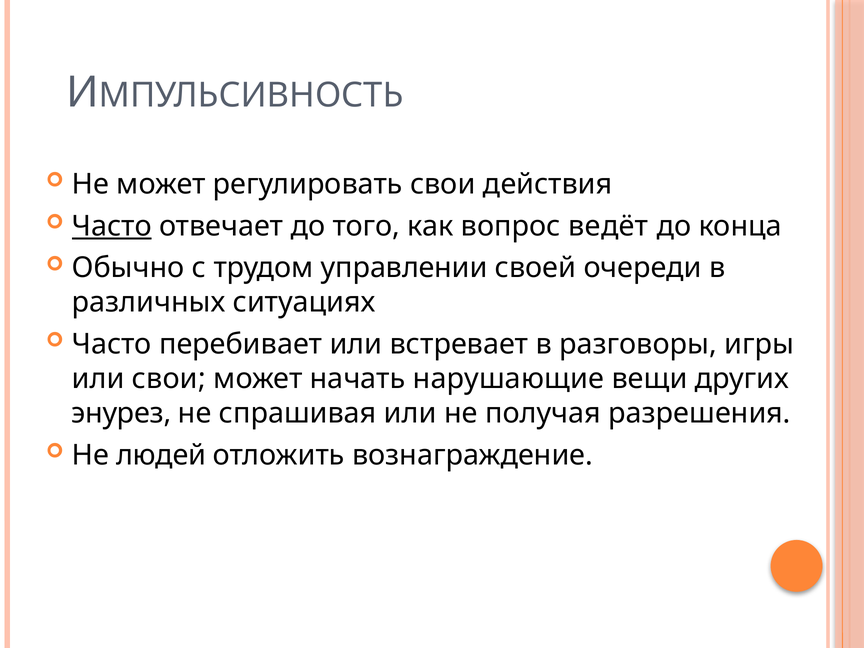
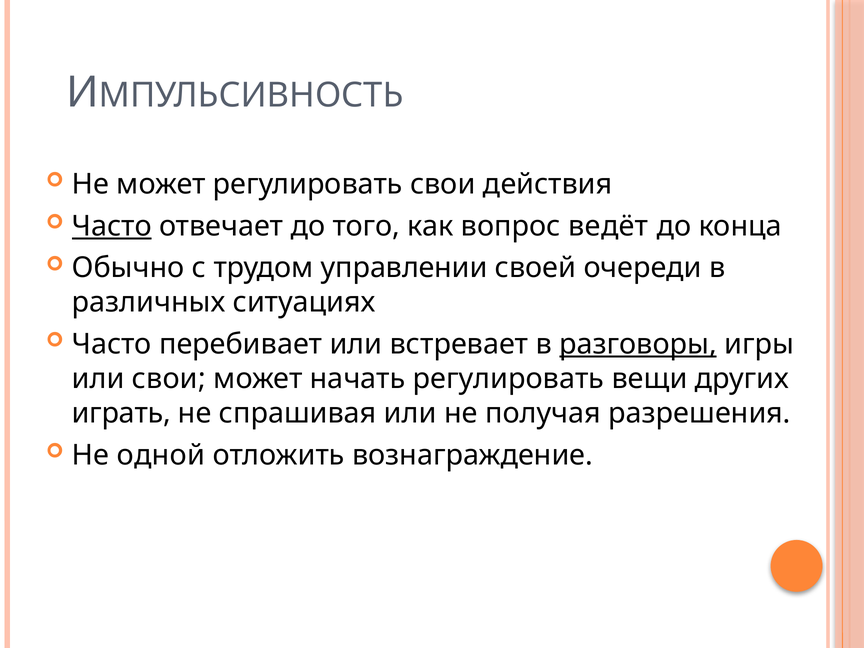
разговоры underline: none -> present
начать нарушающие: нарушающие -> регулировать
энурез: энурез -> играть
людей: людей -> одной
